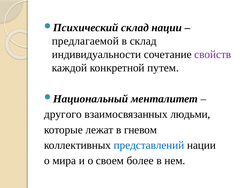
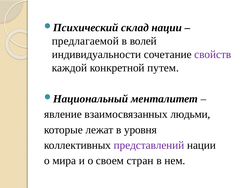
в склад: склад -> волей
другого: другого -> явление
гневом: гневом -> уровня
представлений colour: blue -> purple
более: более -> стран
